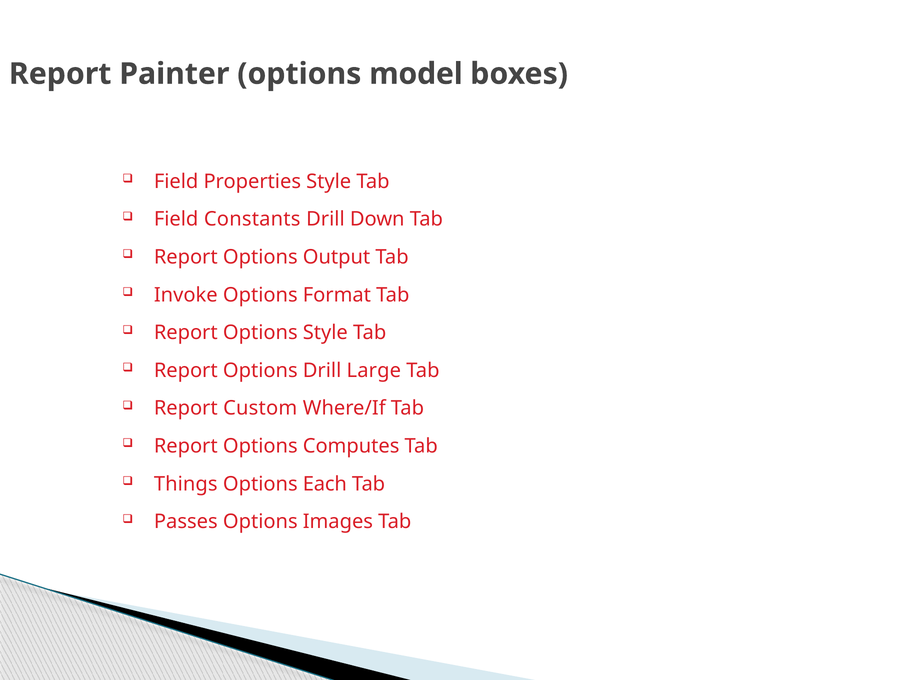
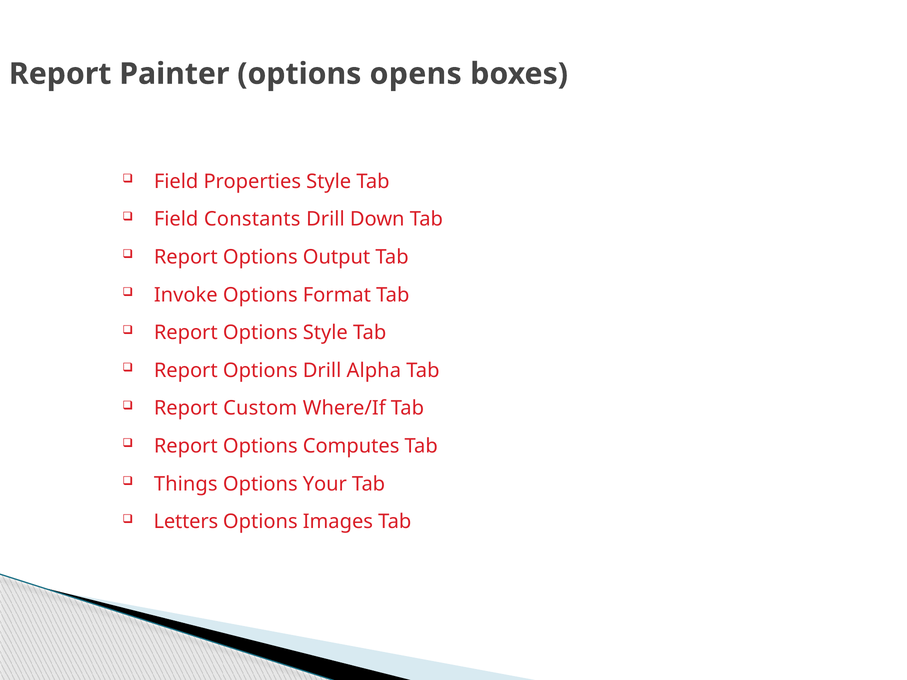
model: model -> opens
Large: Large -> Alpha
Each: Each -> Your
Passes: Passes -> Letters
